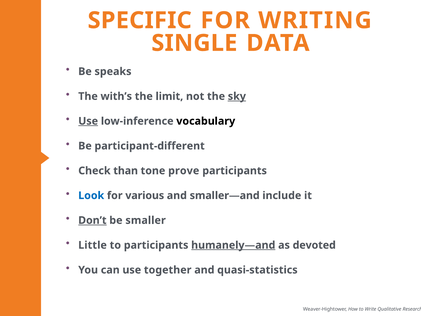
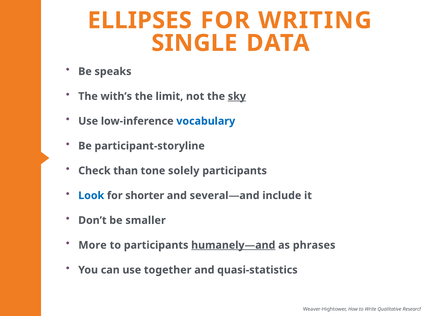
SPECIFIC: SPECIFIC -> ELLIPSES
Use at (88, 121) underline: present -> none
vocabulary colour: black -> blue
participant-different: participant-different -> participant-storyline
prove: prove -> solely
various: various -> shorter
smaller—and: smaller—and -> several—and
Don’t underline: present -> none
Little: Little -> More
devoted: devoted -> phrases
